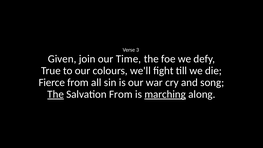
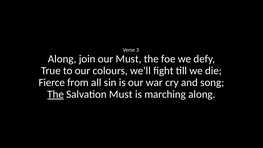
Given at (62, 59): Given -> Along
our Time: Time -> Must
Salvation From: From -> Must
marching underline: present -> none
